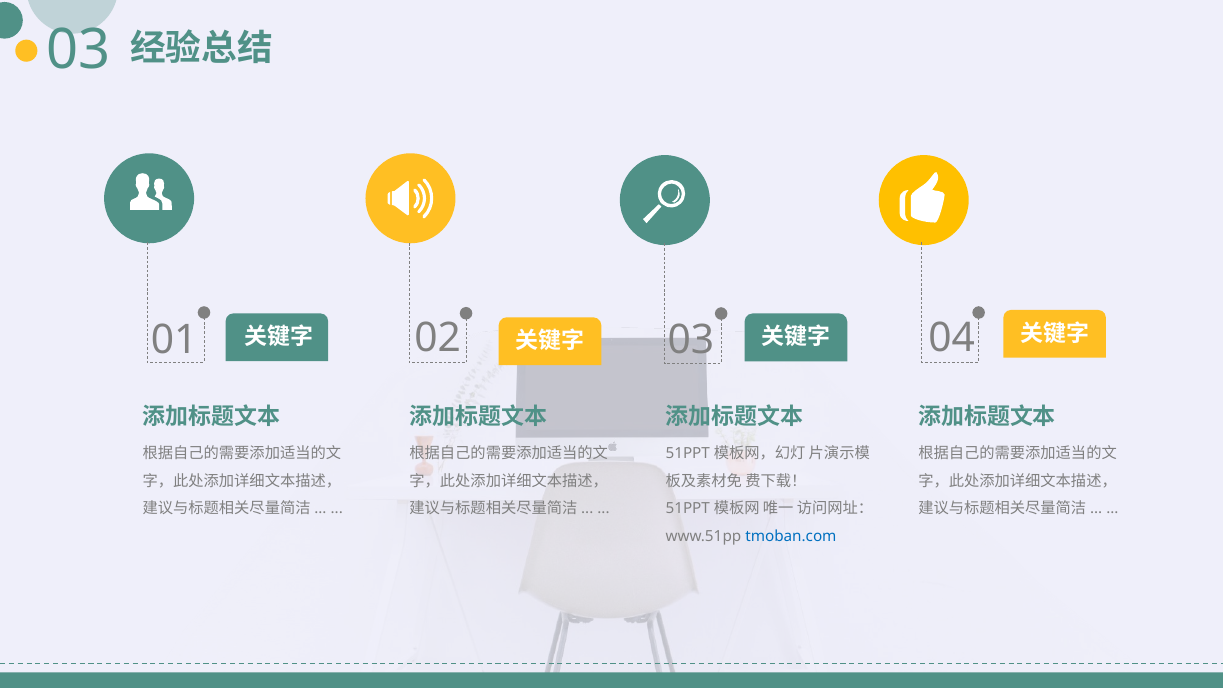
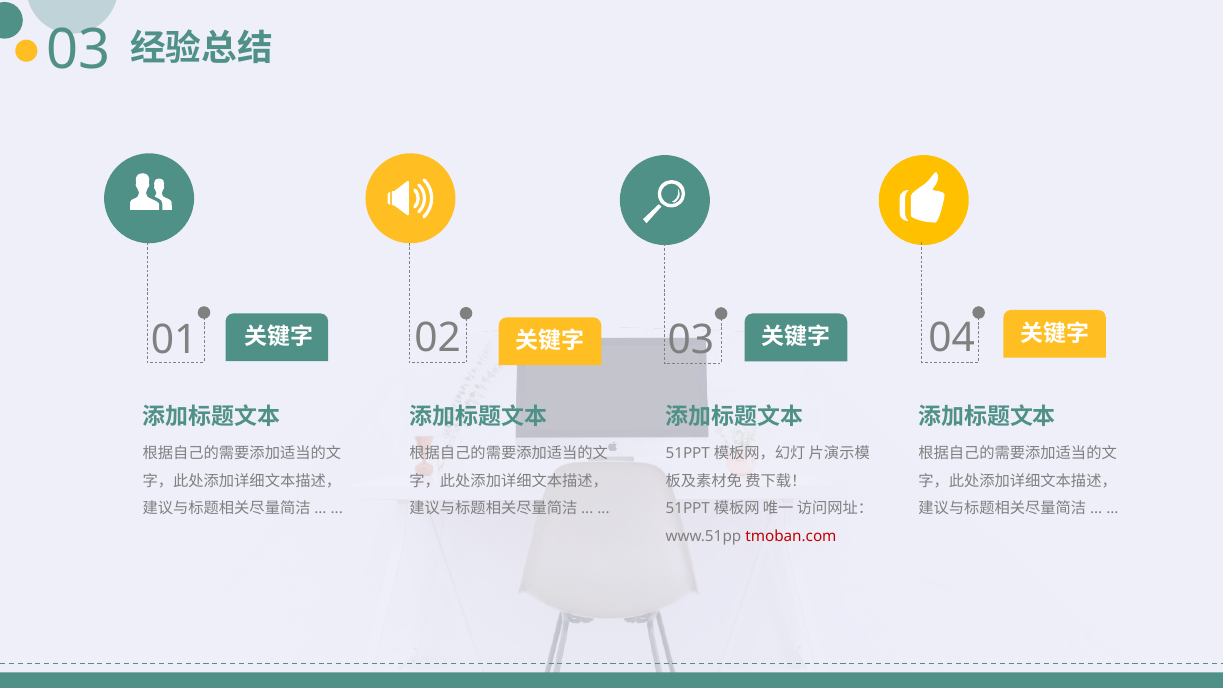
tmoban.com colour: blue -> red
